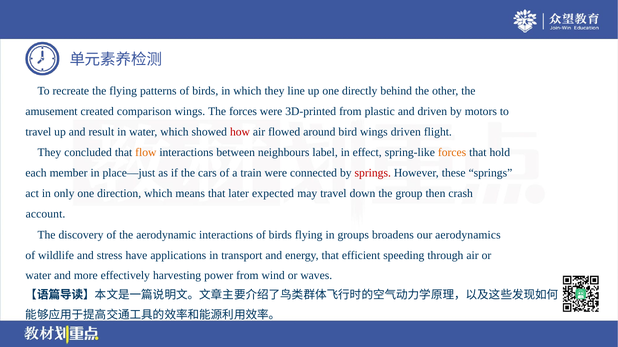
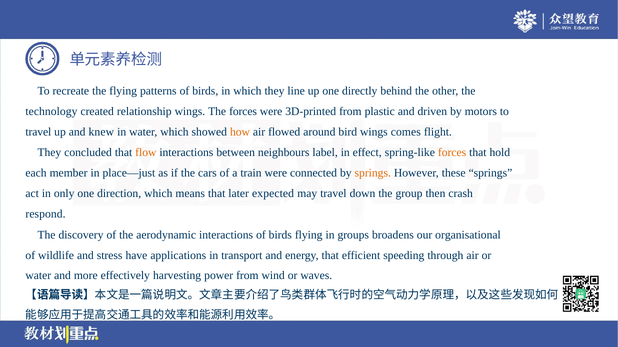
amusement: amusement -> technology
comparison: comparison -> relationship
result: result -> knew
how colour: red -> orange
wings driven: driven -> comes
springs at (373, 173) colour: red -> orange
account: account -> respond
aerodynamics: aerodynamics -> organisational
